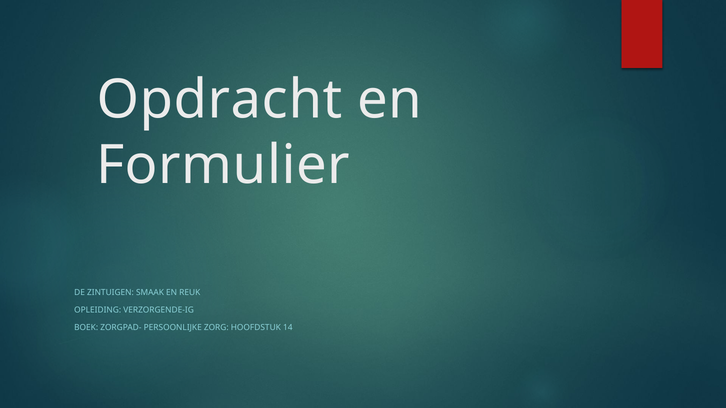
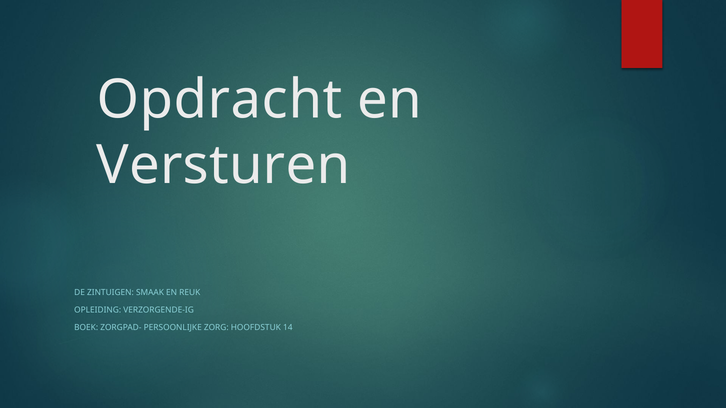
Formulier: Formulier -> Versturen
